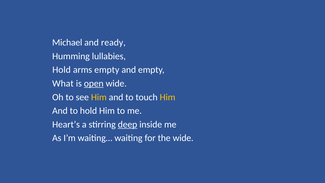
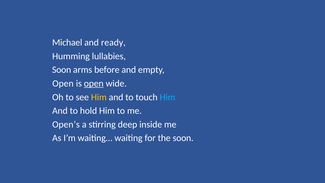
Hold at (62, 70): Hold -> Soon
arms empty: empty -> before
What at (63, 83): What -> Open
Him at (168, 97) colour: yellow -> light blue
Heart’s: Heart’s -> Open’s
deep underline: present -> none
the wide: wide -> soon
